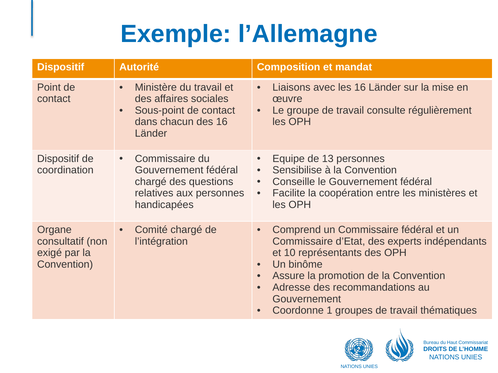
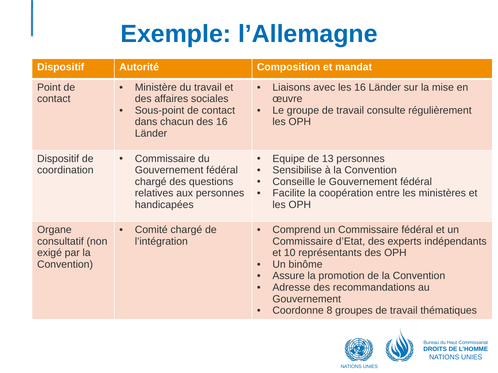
1: 1 -> 8
